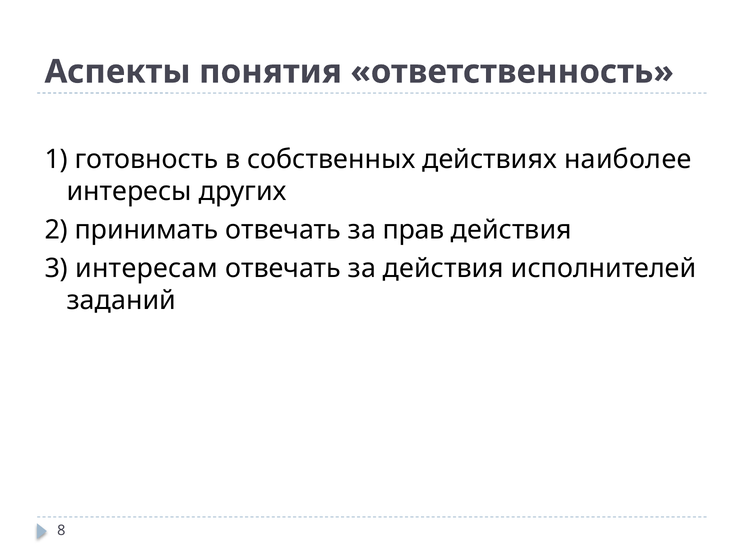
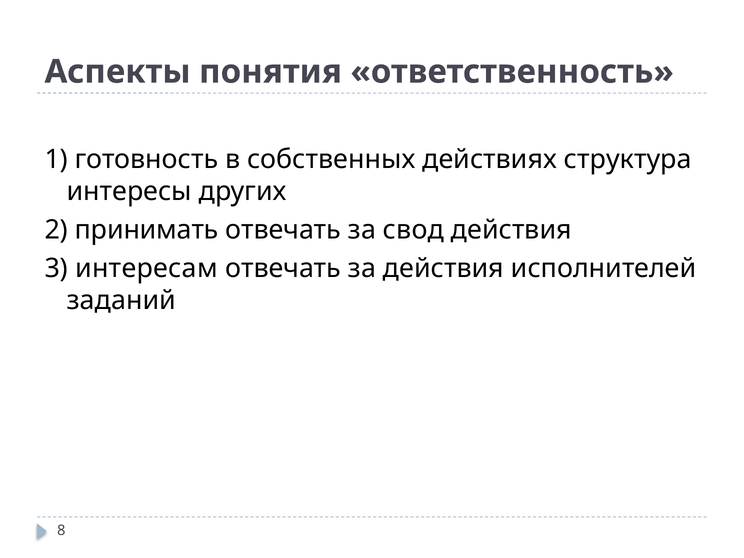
наиболее: наиболее -> структура
прав: прав -> свод
